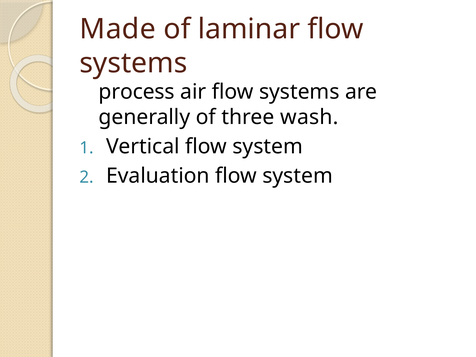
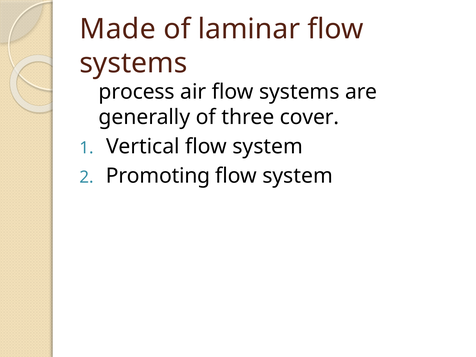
wash: wash -> cover
Evaluation: Evaluation -> Promoting
